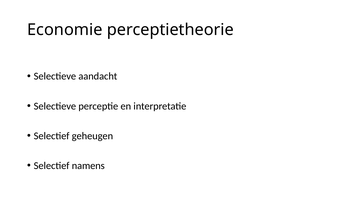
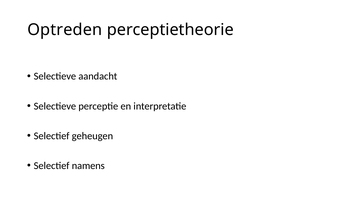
Economie: Economie -> Optreden
